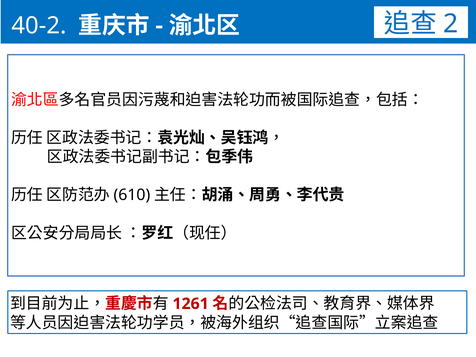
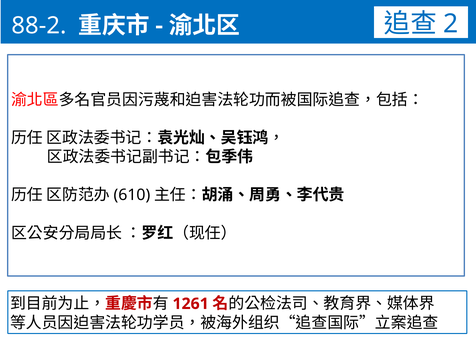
40-2: 40-2 -> 88-2
